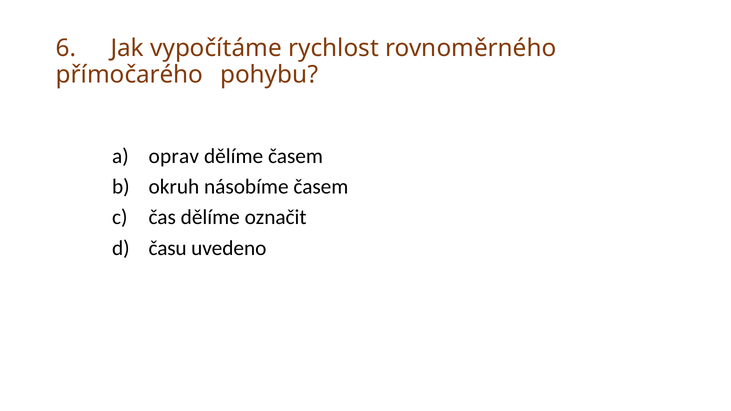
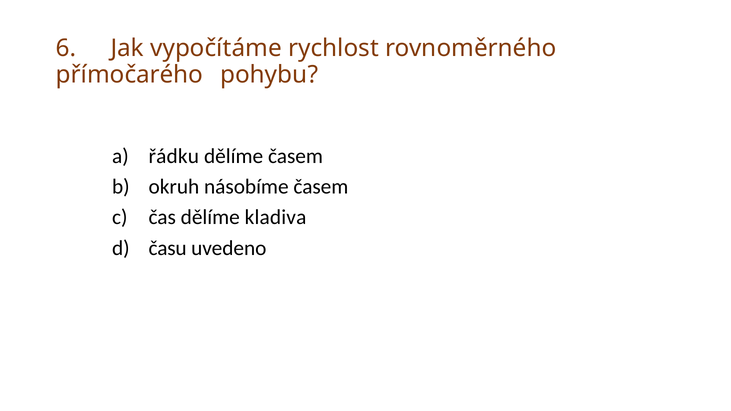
oprav: oprav -> řádku
označit: označit -> kladiva
